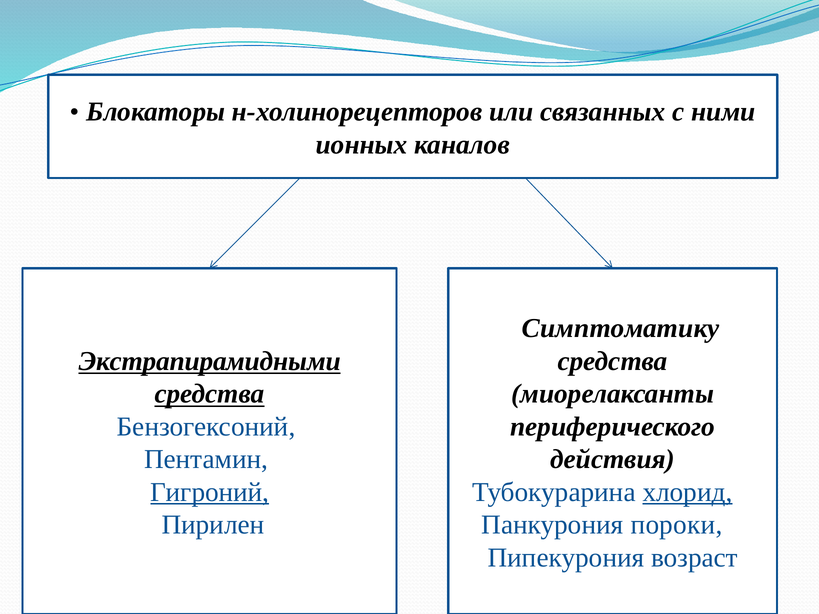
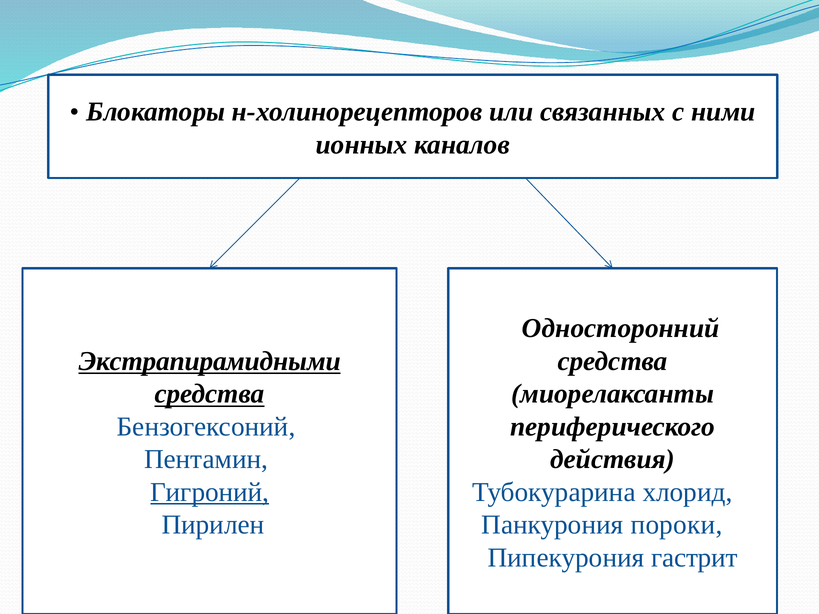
Симптоматику: Симптоматику -> Односторонний
хлорид underline: present -> none
возраст: возраст -> гастрит
